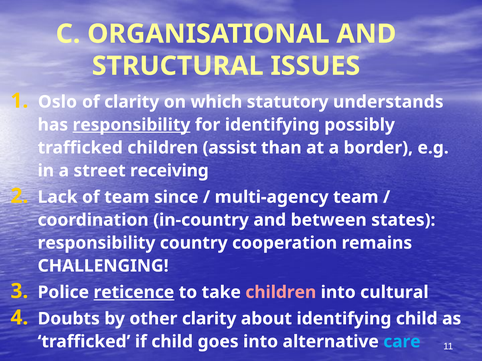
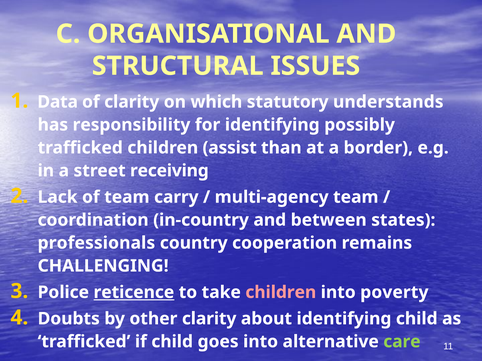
Oslo: Oslo -> Data
responsibility at (131, 125) underline: present -> none
since: since -> carry
responsibility at (96, 243): responsibility -> professionals
cultural: cultural -> poverty
care colour: light blue -> light green
